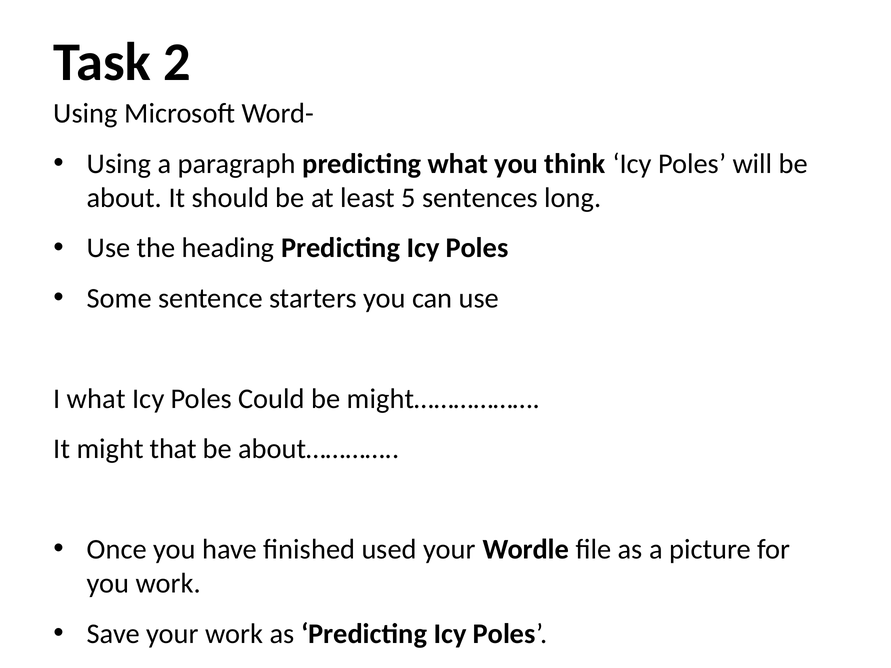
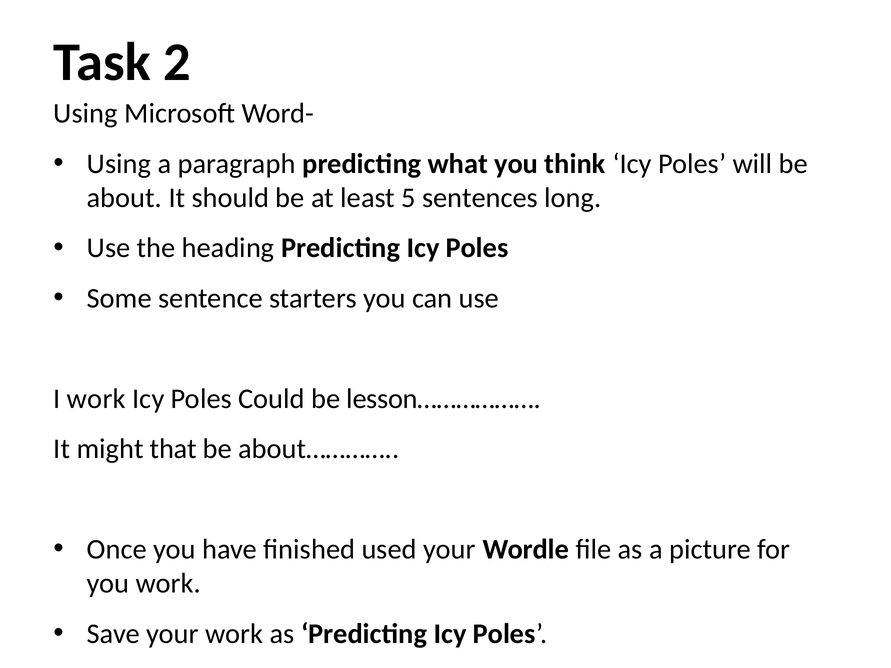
I what: what -> work
might………………: might……………… -> lesson………………
